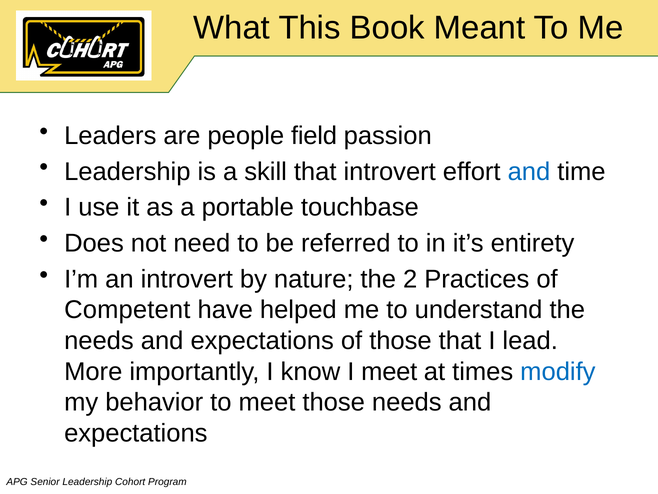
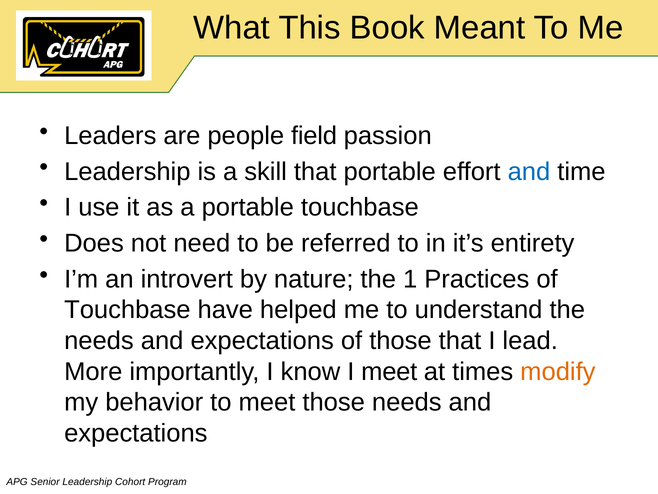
that introvert: introvert -> portable
2: 2 -> 1
Competent at (127, 310): Competent -> Touchbase
modify colour: blue -> orange
